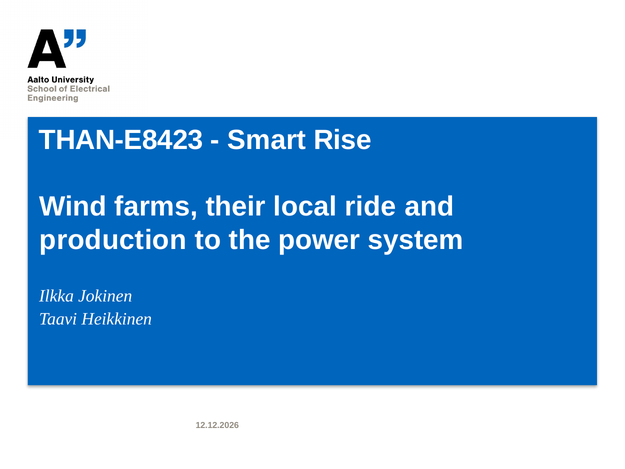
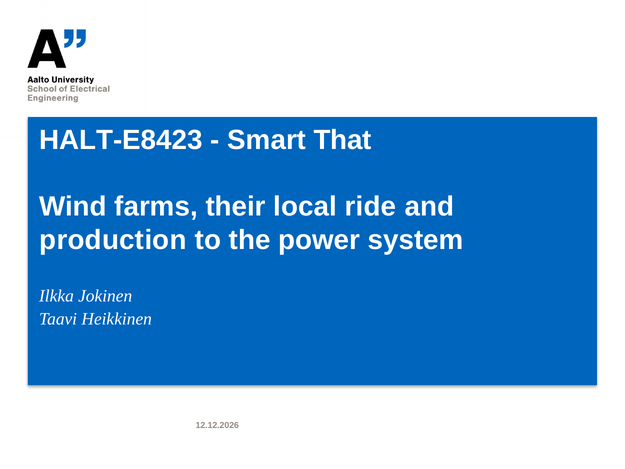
THAN-E8423: THAN-E8423 -> HALT-E8423
Rise: Rise -> That
